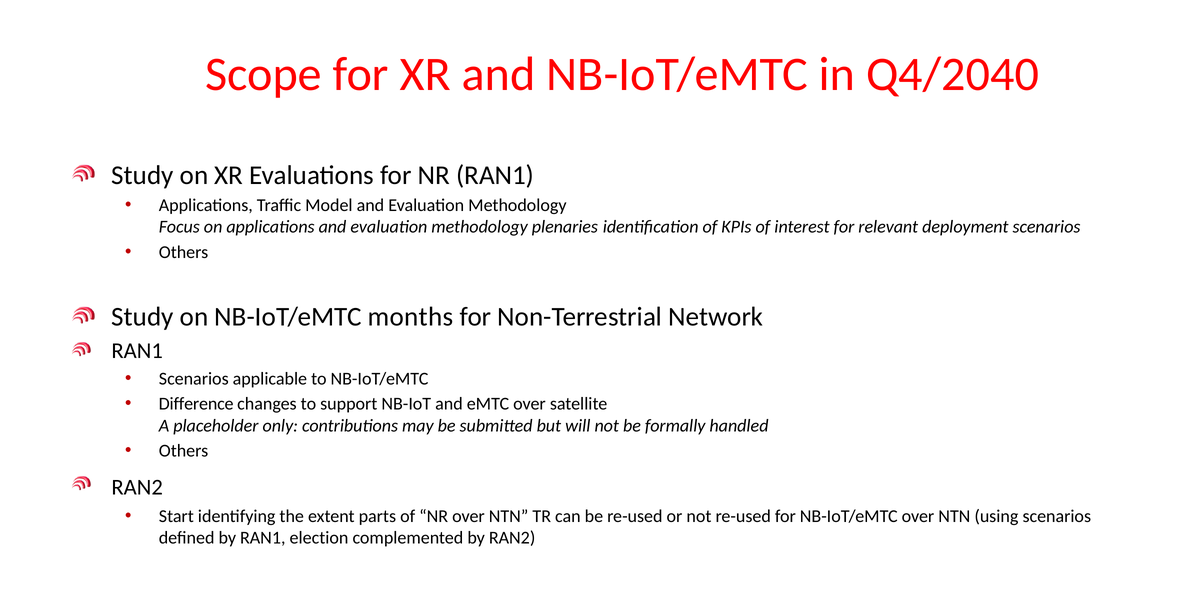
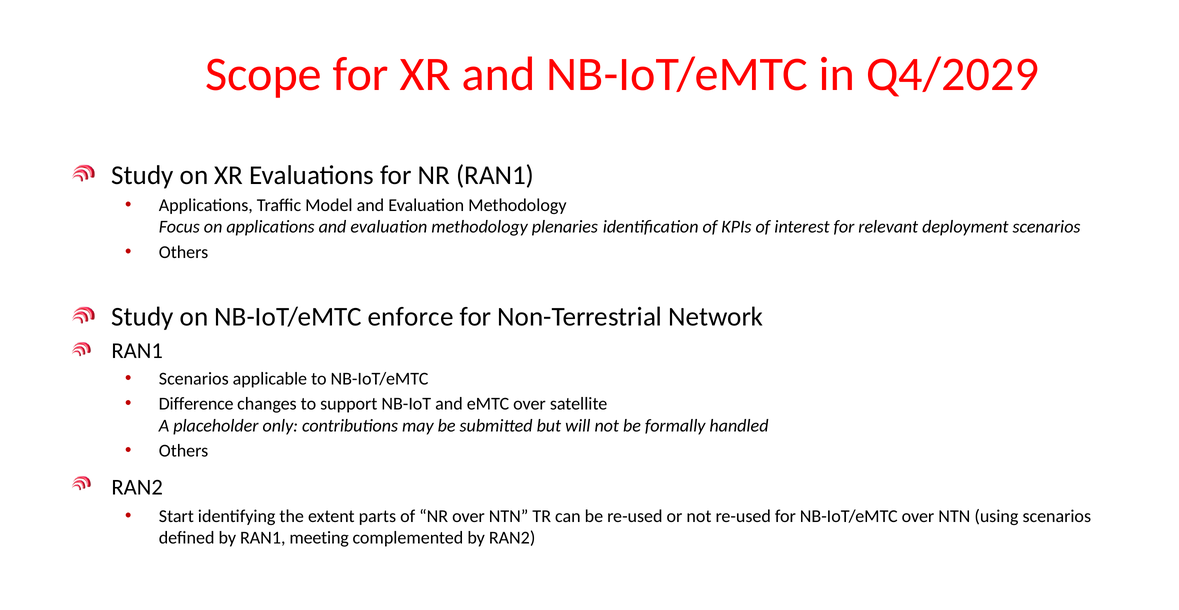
Q4/2040: Q4/2040 -> Q4/2029
months: months -> enforce
election: election -> meeting
